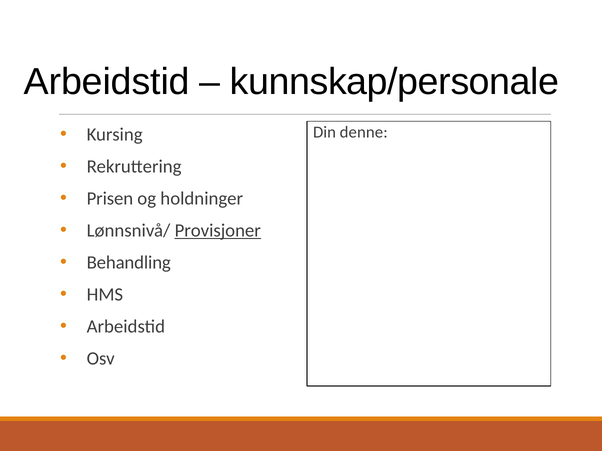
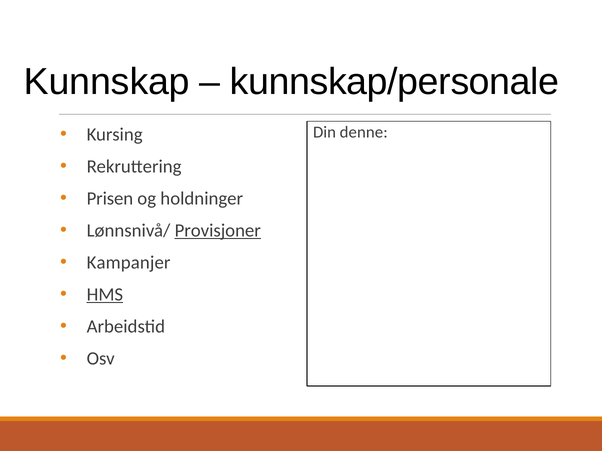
Arbeidstid at (107, 82): Arbeidstid -> Kunnskap
Behandling: Behandling -> Kampanjer
HMS underline: none -> present
